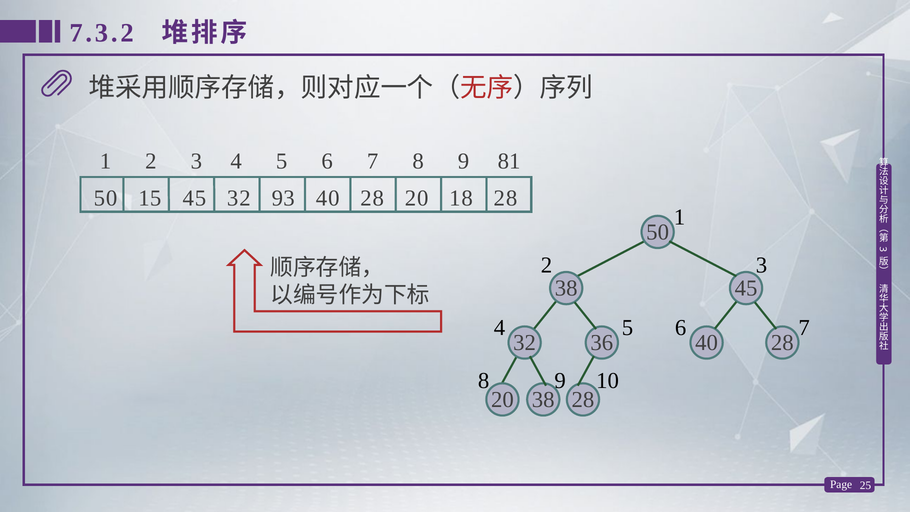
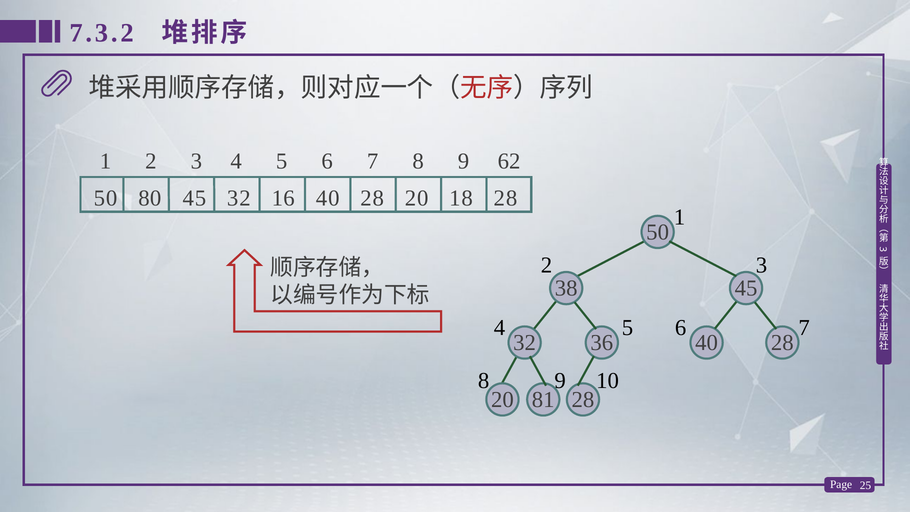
81: 81 -> 62
15: 15 -> 80
93: 93 -> 16
20 38: 38 -> 81
